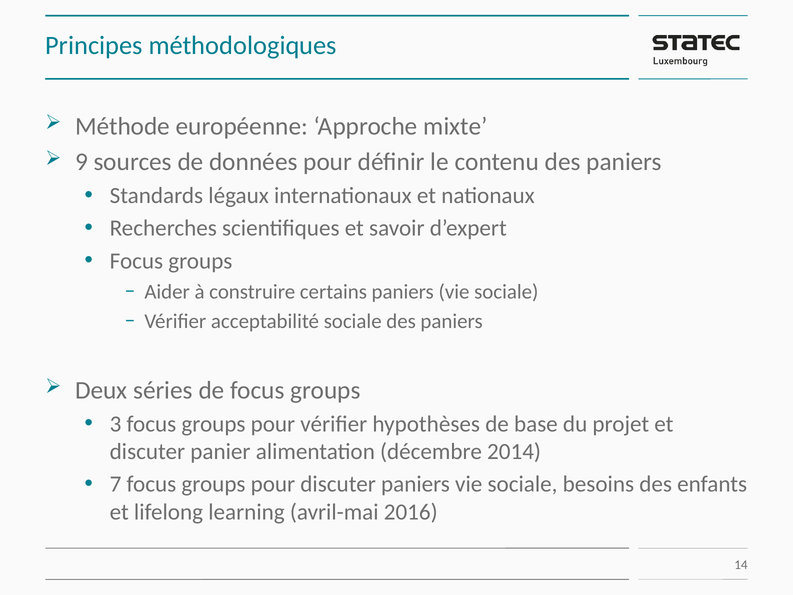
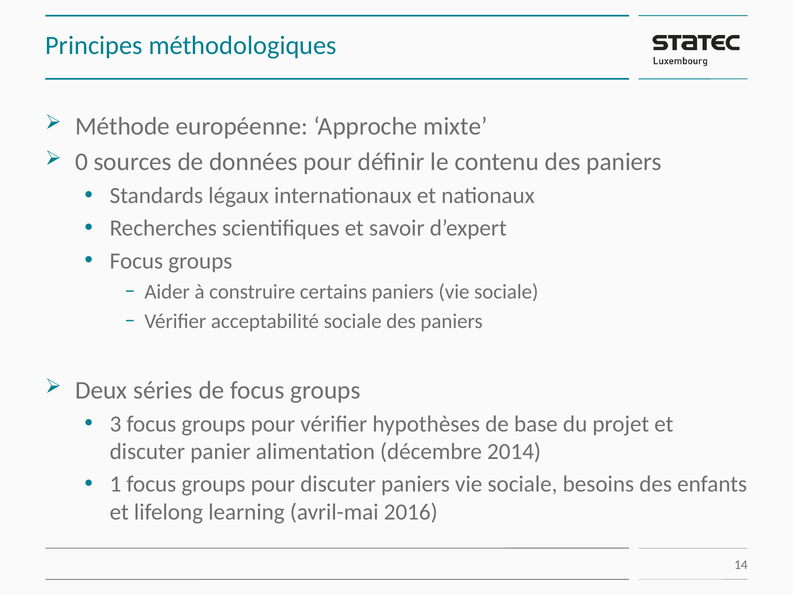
9: 9 -> 0
7: 7 -> 1
